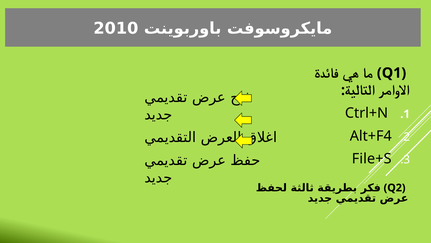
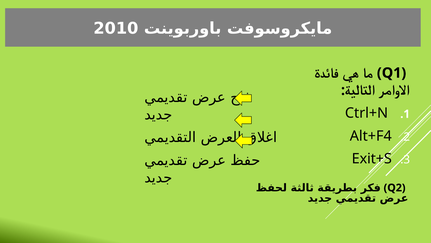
File+S: File+S -> Exit+S
